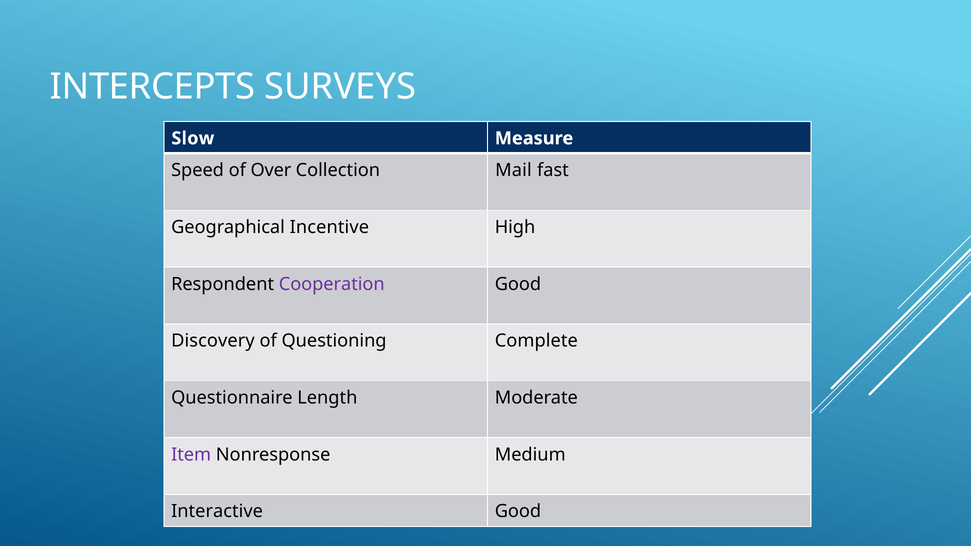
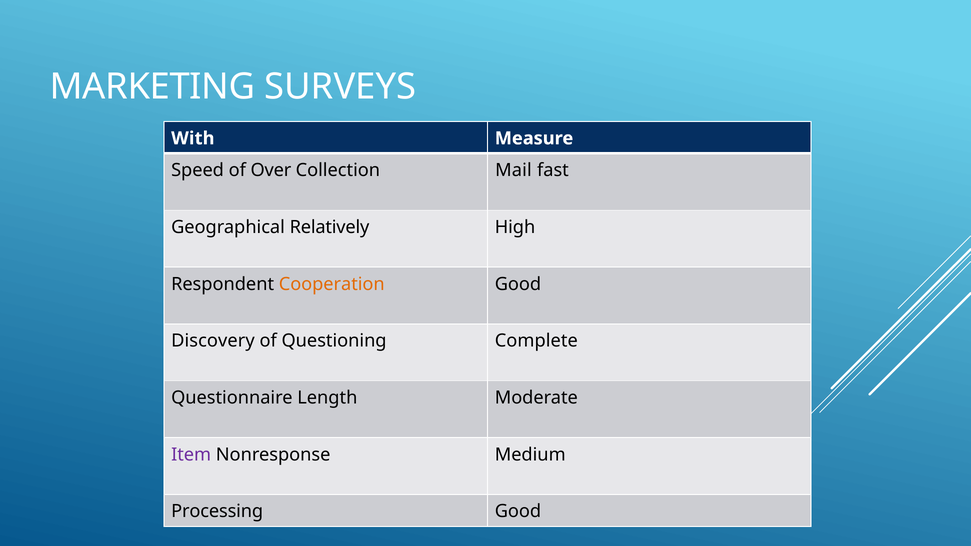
INTERCEPTS: INTERCEPTS -> MARKETING
Slow: Slow -> With
Incentive: Incentive -> Relatively
Cooperation colour: purple -> orange
Interactive: Interactive -> Processing
